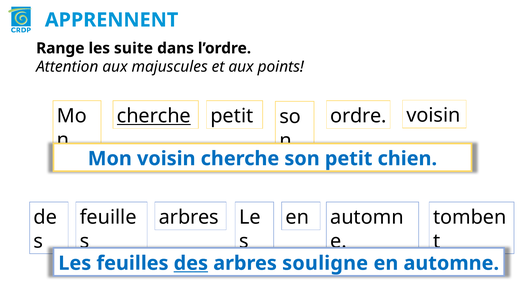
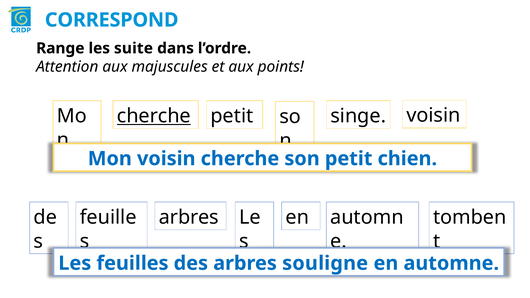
APPRENNENT: APPRENNENT -> CORRESPOND
ordre: ordre -> singe
des underline: present -> none
